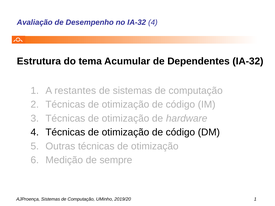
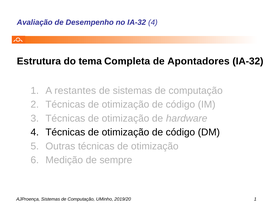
Acumular: Acumular -> Completa
Dependentes: Dependentes -> Apontadores
